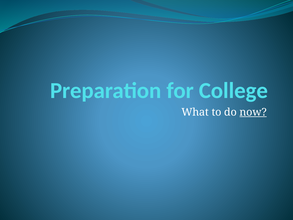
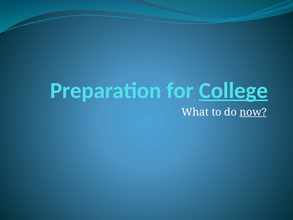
College underline: none -> present
